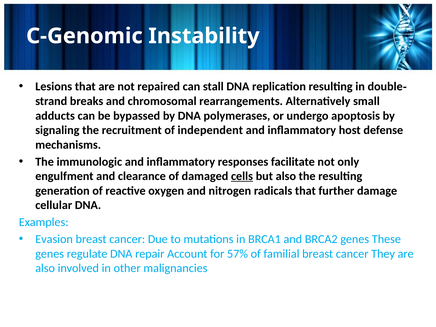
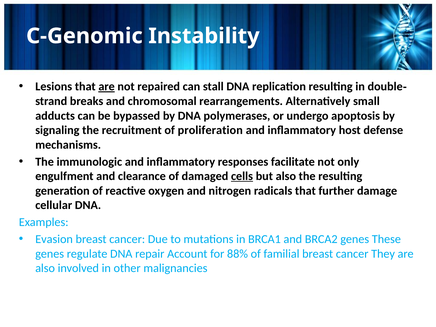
are at (107, 87) underline: none -> present
independent: independent -> proliferation
57%: 57% -> 88%
